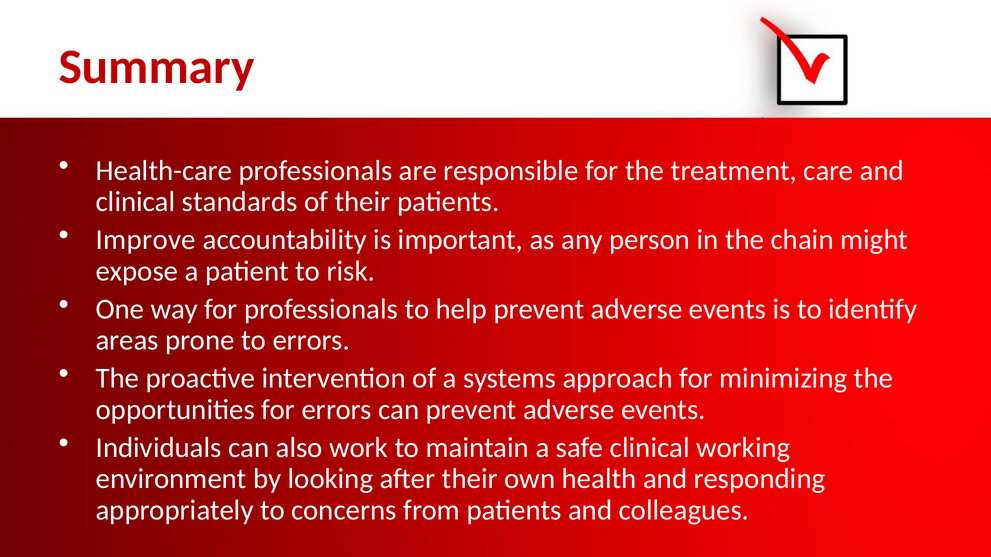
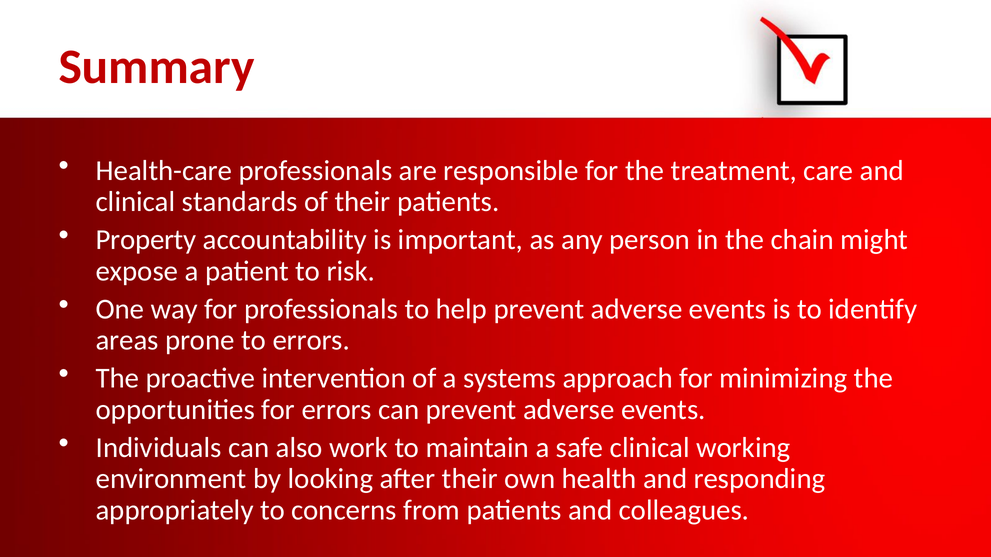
Improve: Improve -> Property
